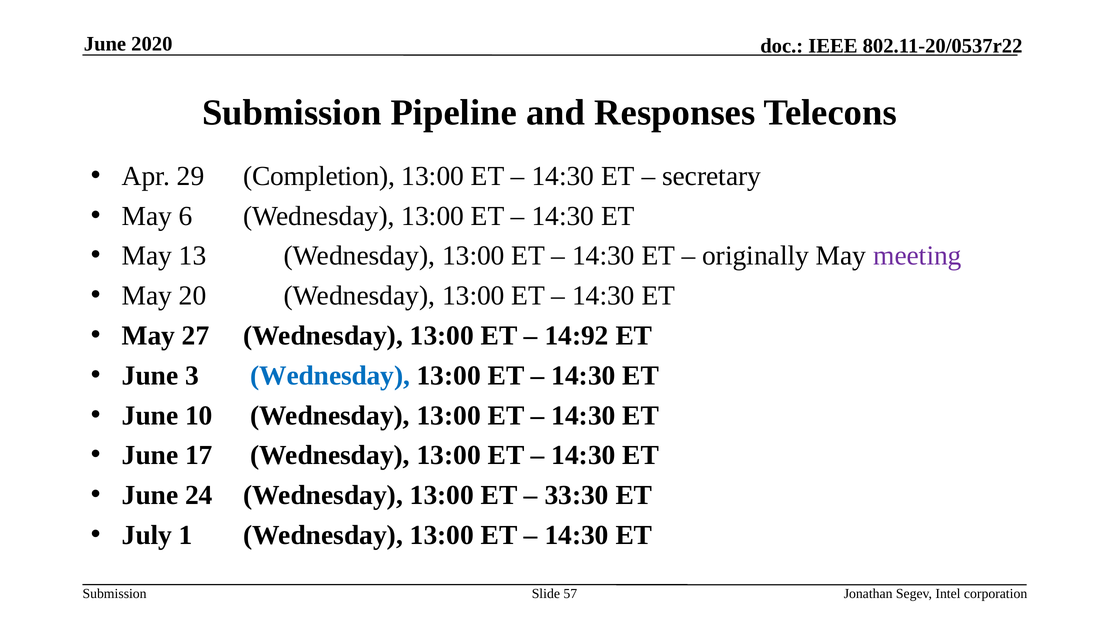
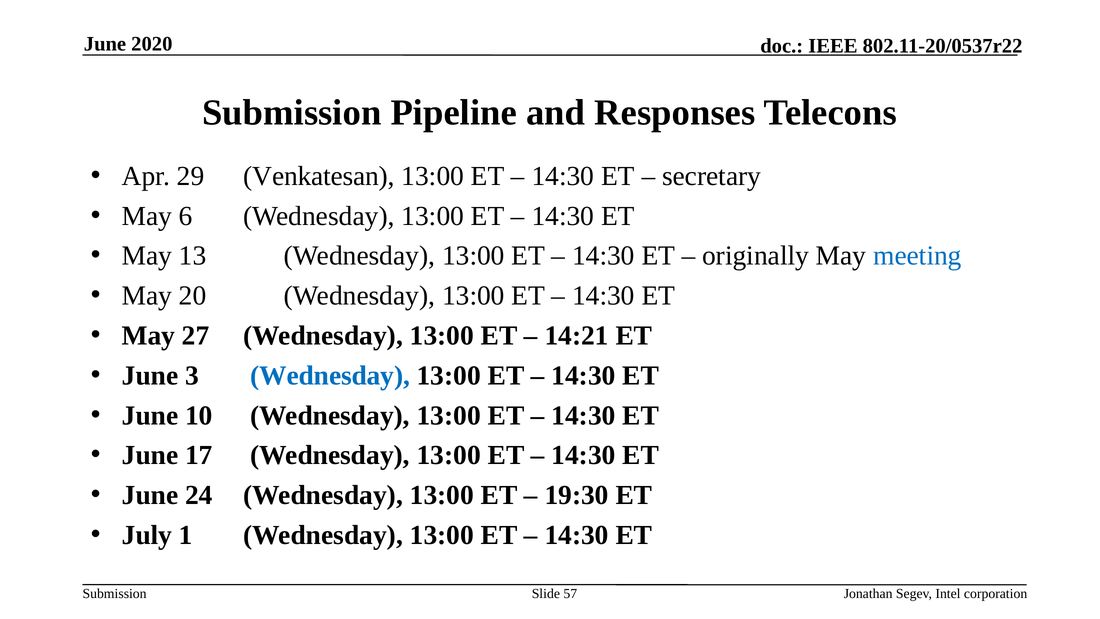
Completion: Completion -> Venkatesan
meeting colour: purple -> blue
14:92: 14:92 -> 14:21
33:30: 33:30 -> 19:30
